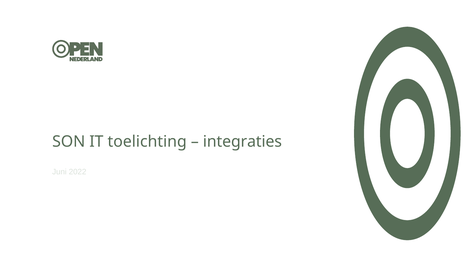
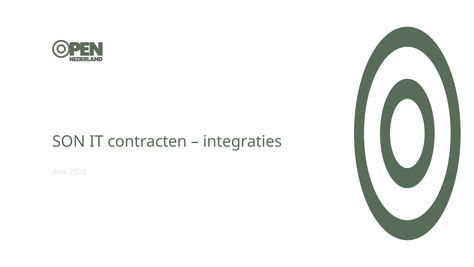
toelichting: toelichting -> contracten
